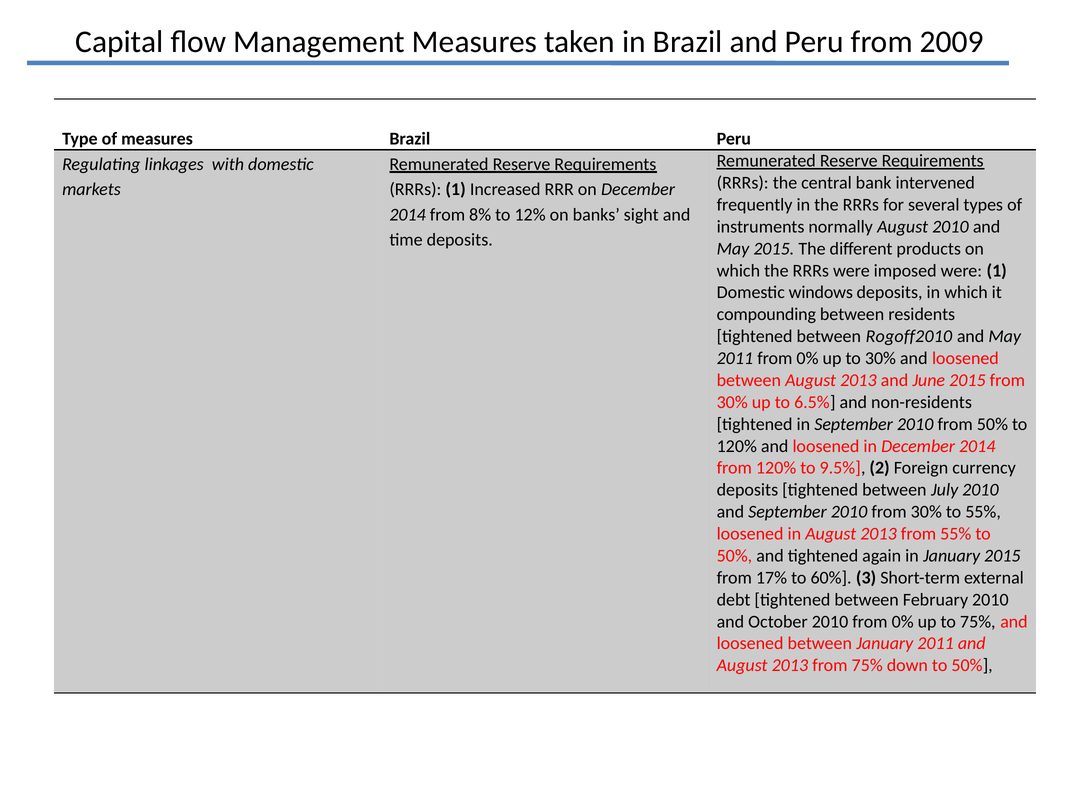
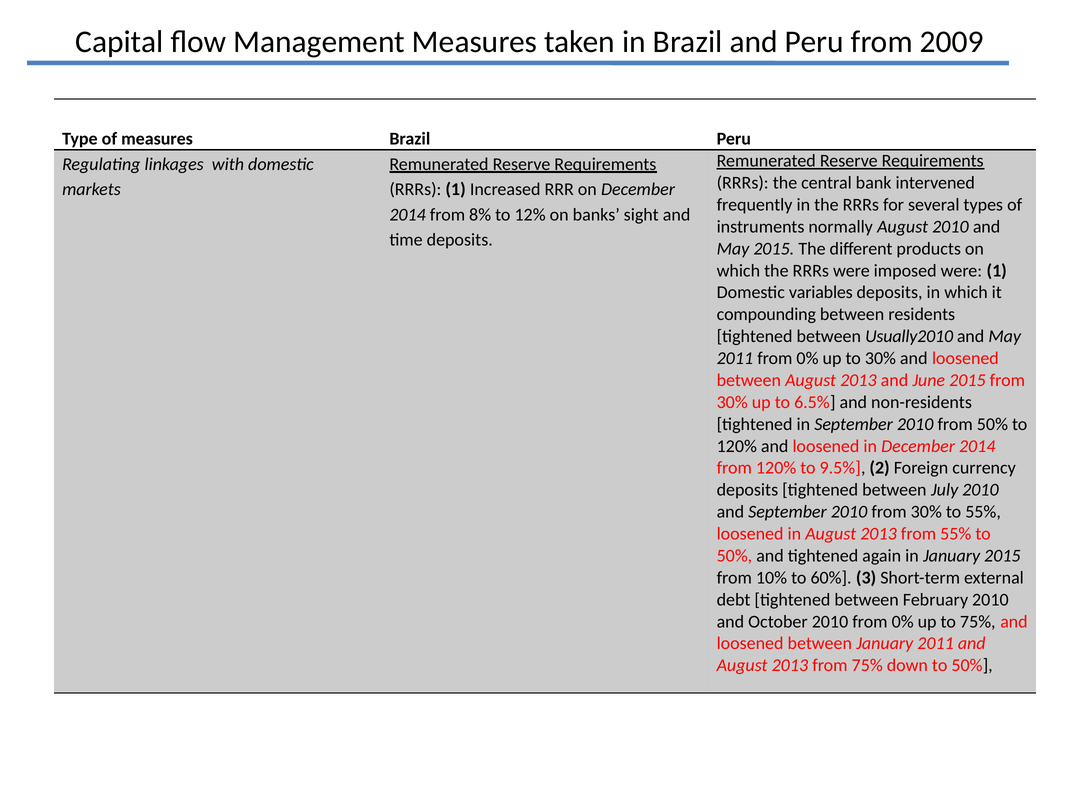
windows: windows -> variables
Rogoff2010: Rogoff2010 -> Usually2010
17%: 17% -> 10%
